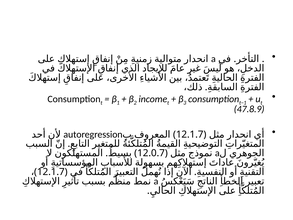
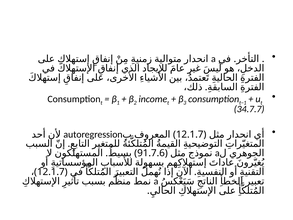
47.8.9: 47.8.9 -> 34.7.7
12.0.7: 12.0.7 -> 91.7.6
